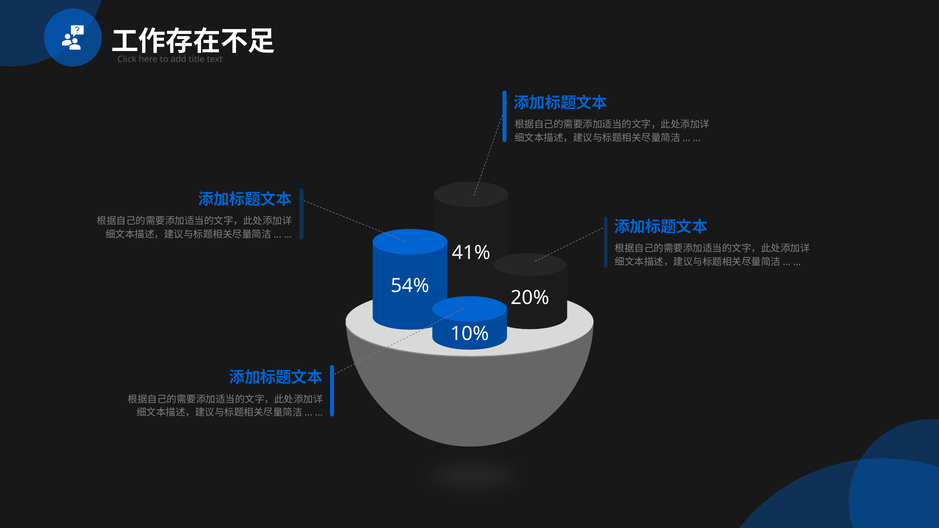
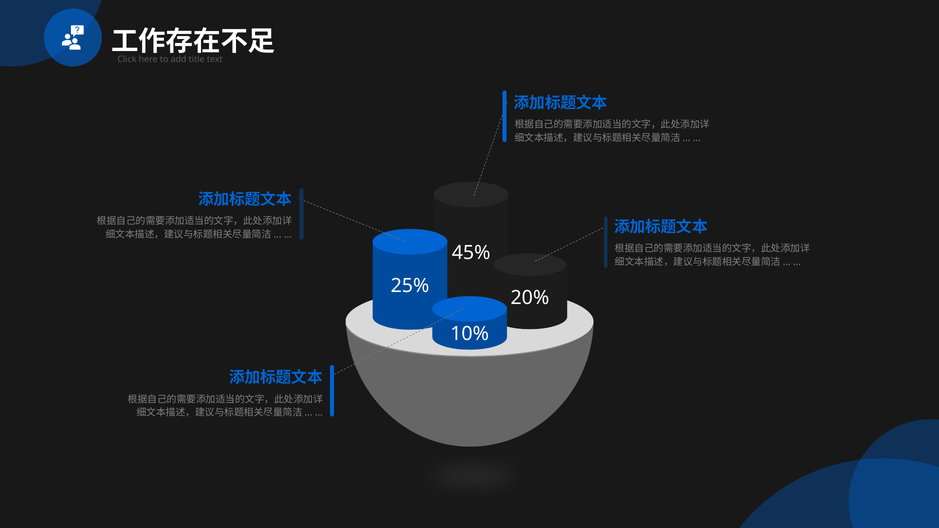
41%: 41% -> 45%
54%: 54% -> 25%
